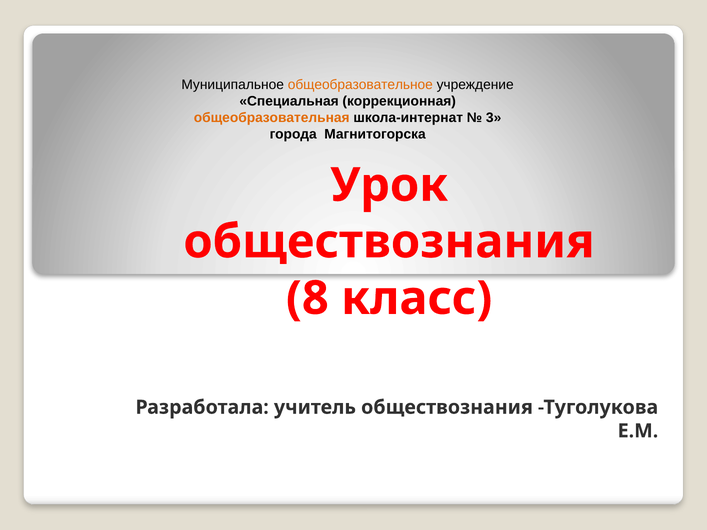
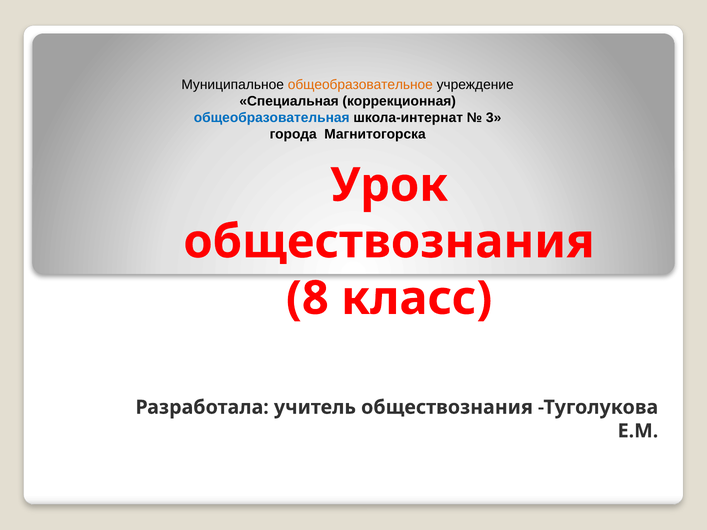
общеобразовательная colour: orange -> blue
